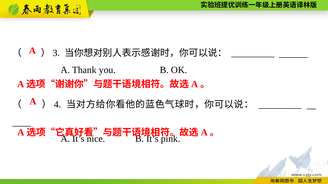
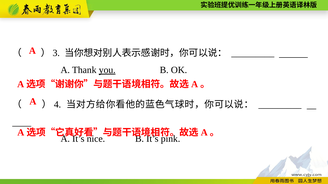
you underline: none -> present
